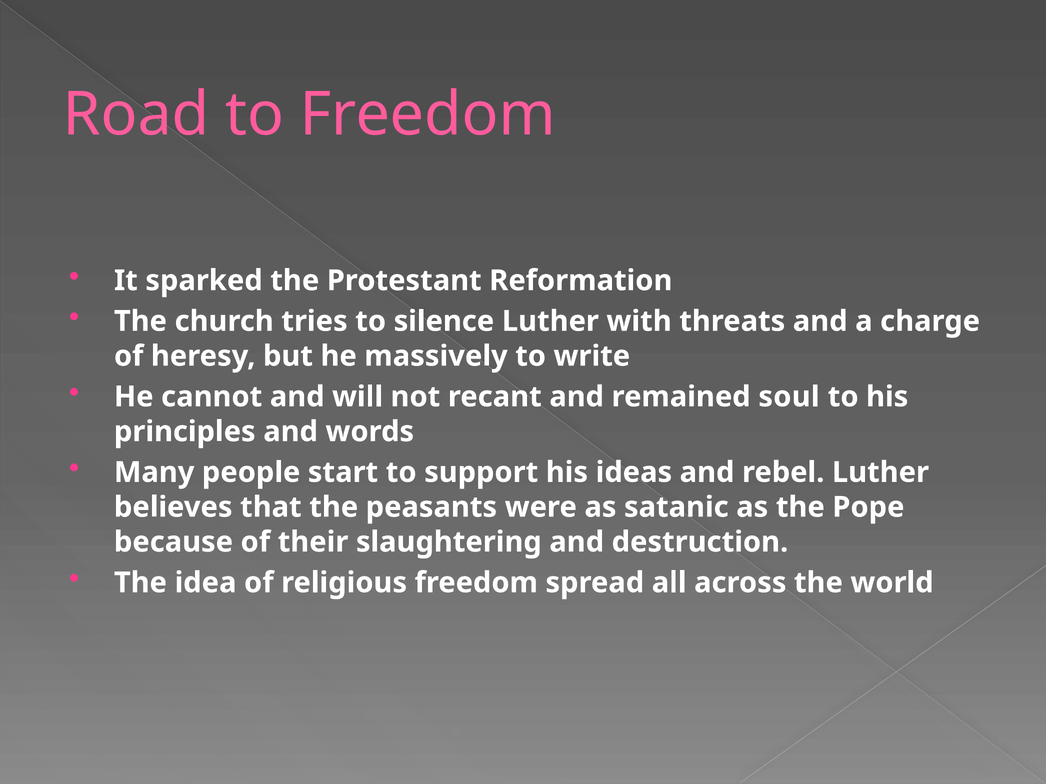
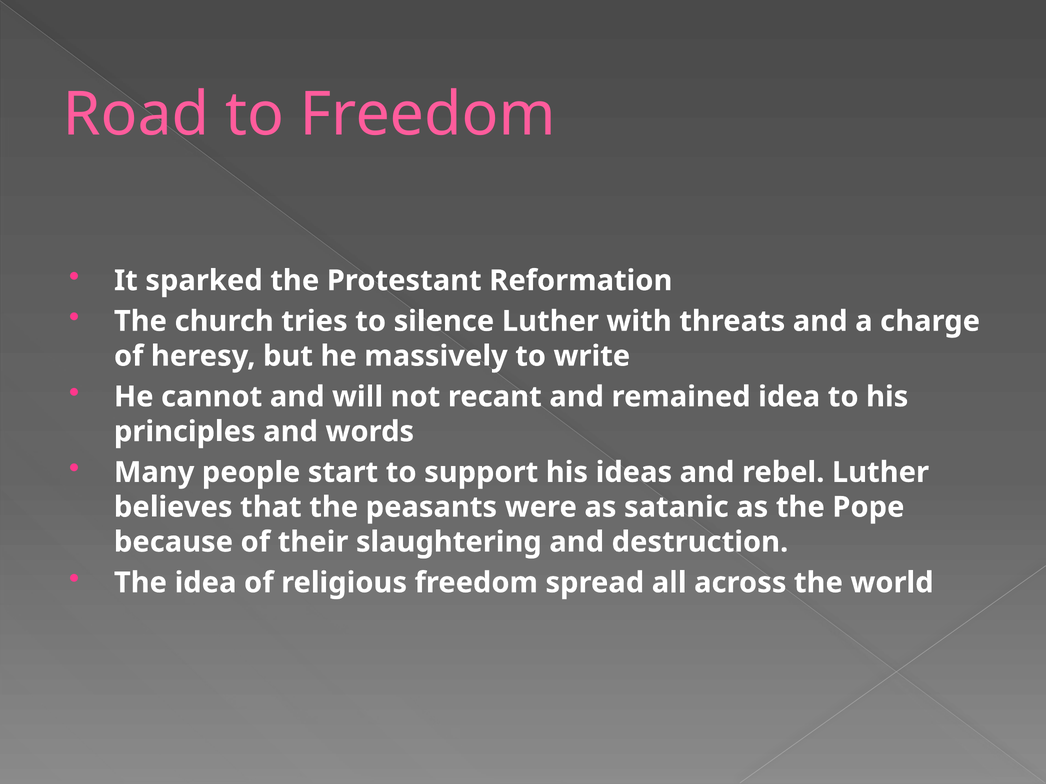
remained soul: soul -> idea
